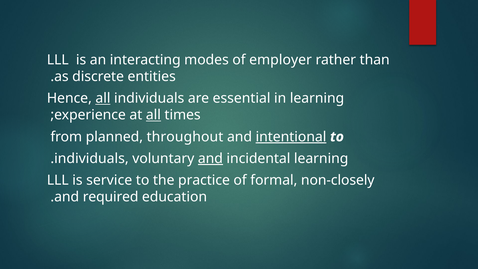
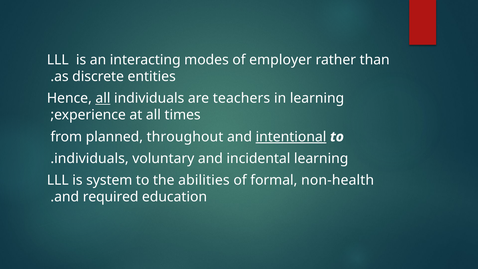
essential: essential -> teachers
all at (153, 115) underline: present -> none
and at (210, 158) underline: present -> none
service: service -> system
practice: practice -> abilities
non-closely: non-closely -> non-health
